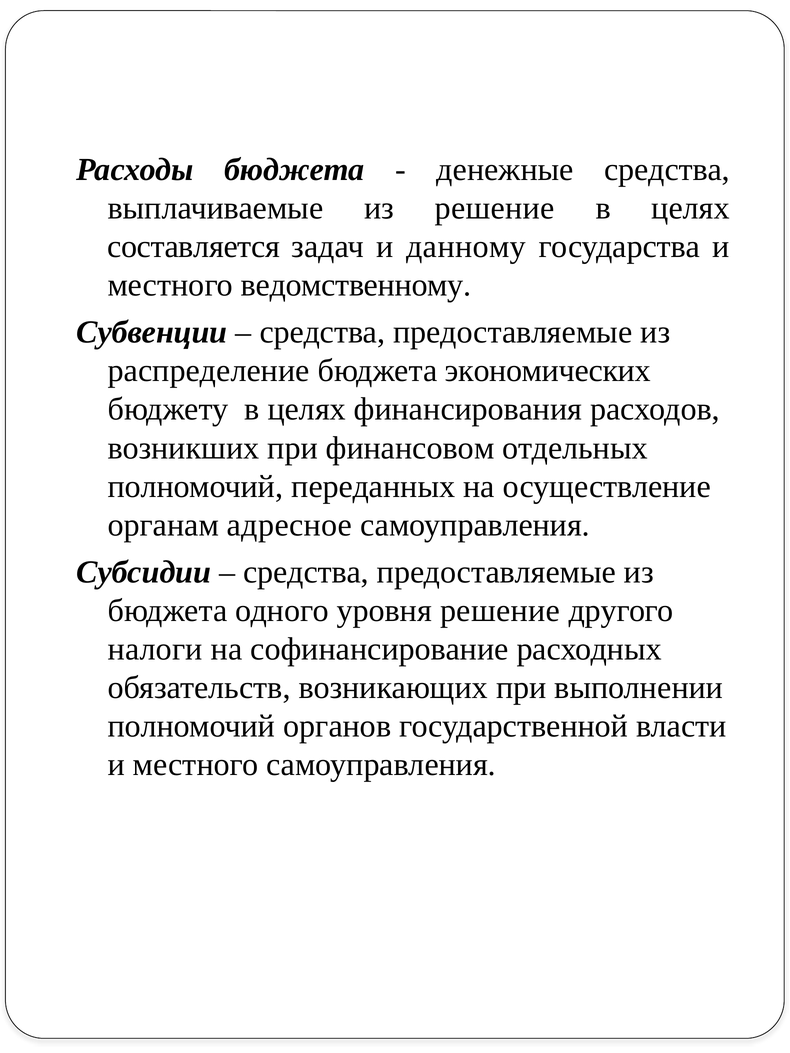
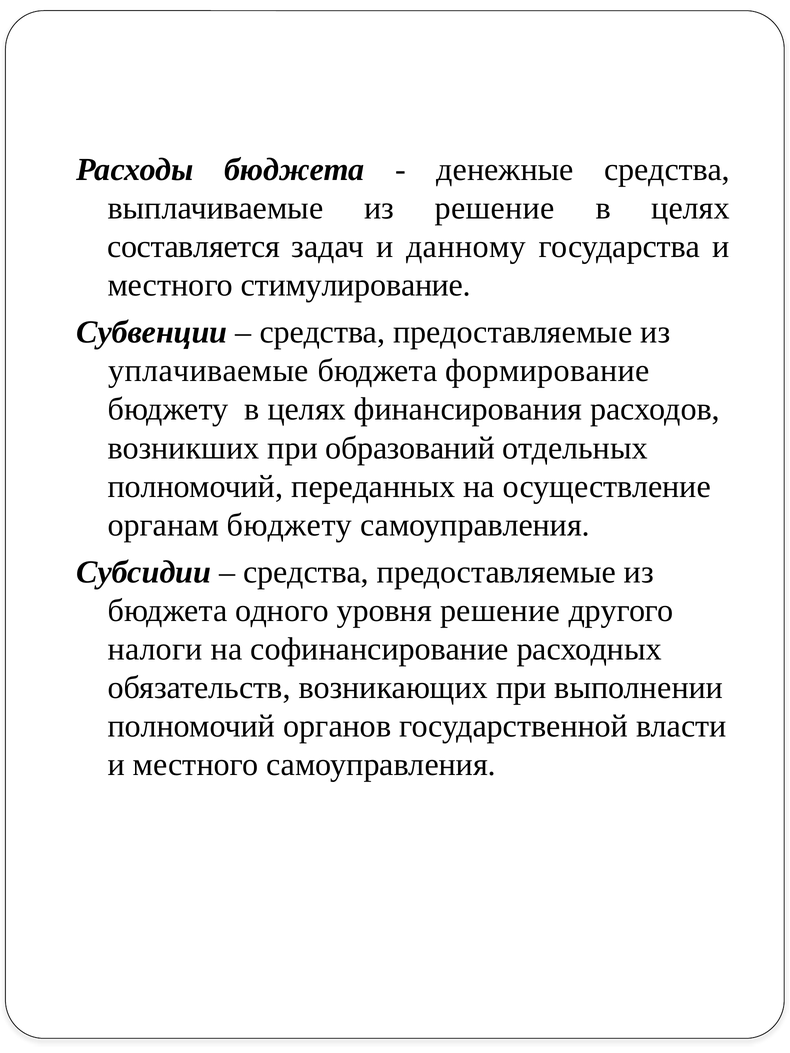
ведомственному: ведомственному -> стимулирование
распределение: распределение -> уплачиваемые
экономических: экономических -> формирование
финансовом: финансовом -> образований
органам адресное: адресное -> бюджету
